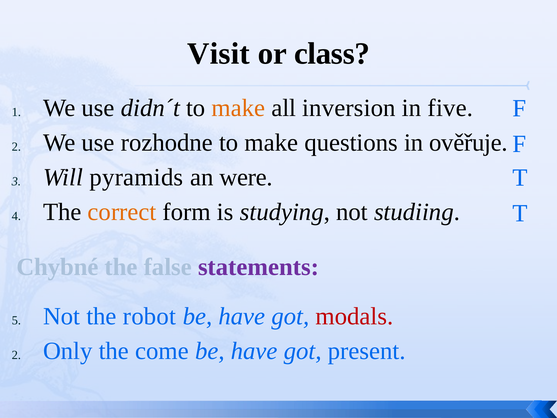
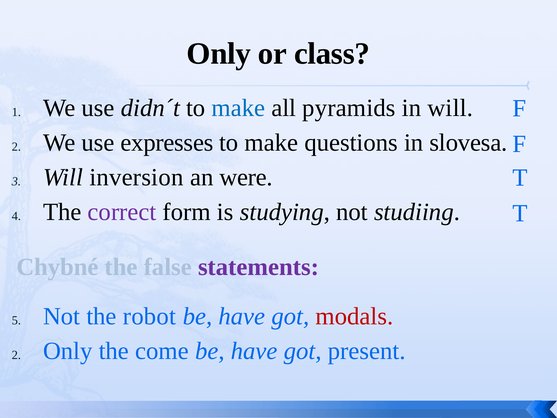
Visit at (219, 54): Visit -> Only
make at (238, 108) colour: orange -> blue
inversion: inversion -> pyramids
in five: five -> will
rozhodne: rozhodne -> expresses
ověřuje: ověřuje -> slovesa
pyramids: pyramids -> inversion
correct colour: orange -> purple
